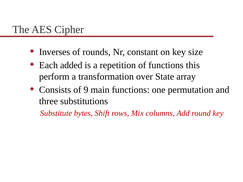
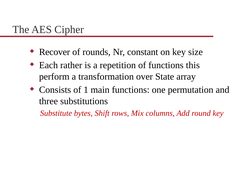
Inverses: Inverses -> Recover
added: added -> rather
9: 9 -> 1
